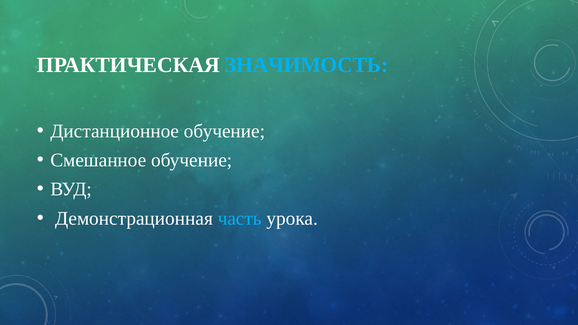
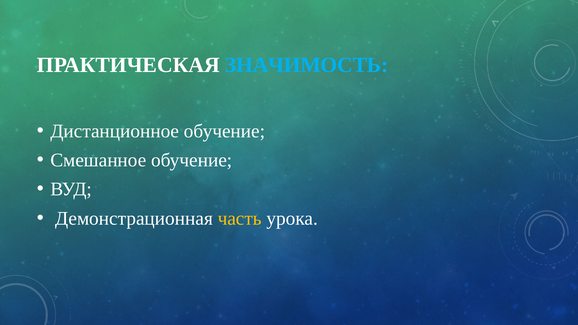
часть colour: light blue -> yellow
